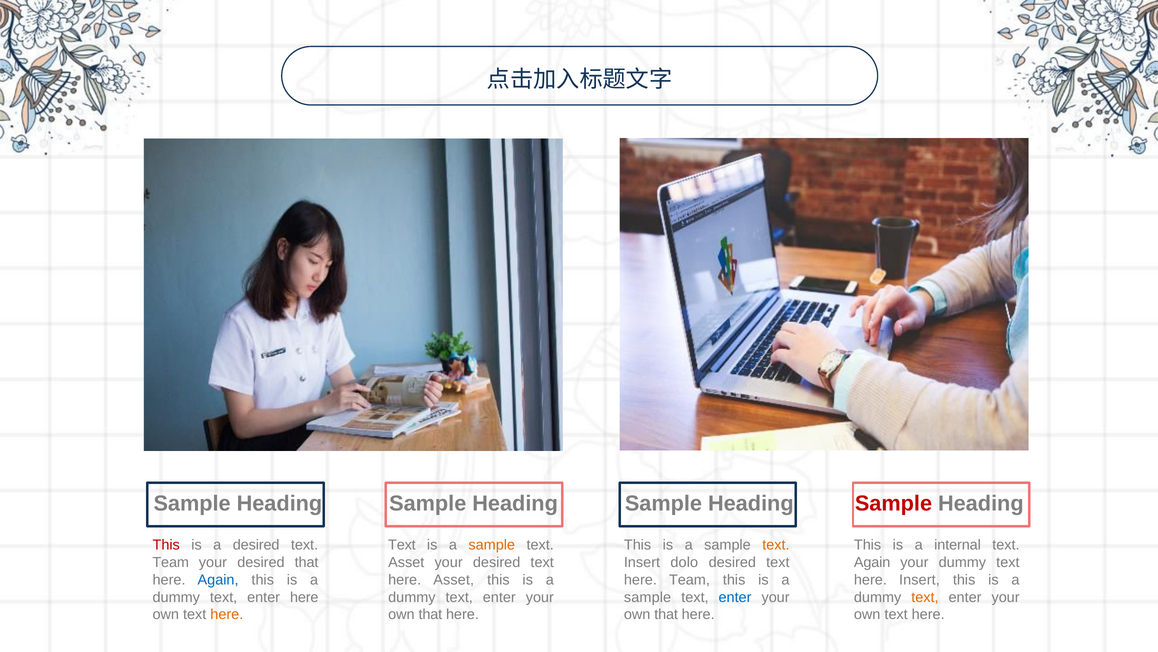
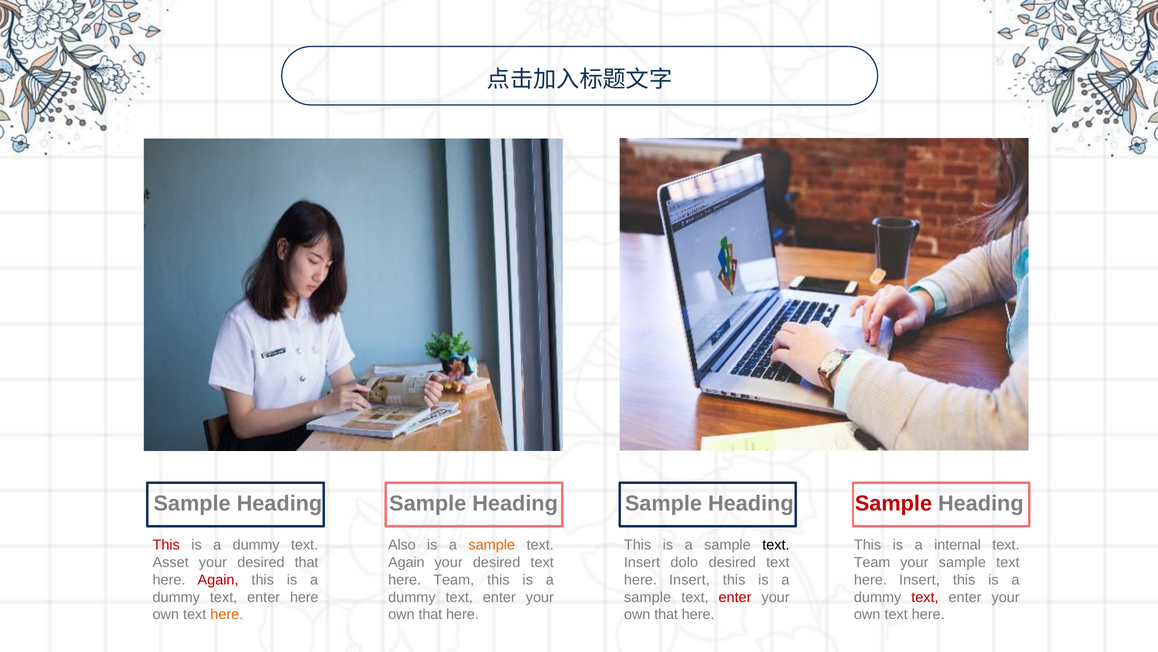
desired at (256, 545): desired -> dummy
Text at (402, 545): Text -> Also
text at (776, 545) colour: orange -> black
Team at (171, 562): Team -> Asset
Asset at (406, 562): Asset -> Again
Again at (872, 562): Again -> Team
your dummy: dummy -> sample
Again at (218, 580) colour: blue -> red
here Asset: Asset -> Team
Team at (689, 580): Team -> Insert
enter at (735, 597) colour: blue -> red
text at (925, 597) colour: orange -> red
